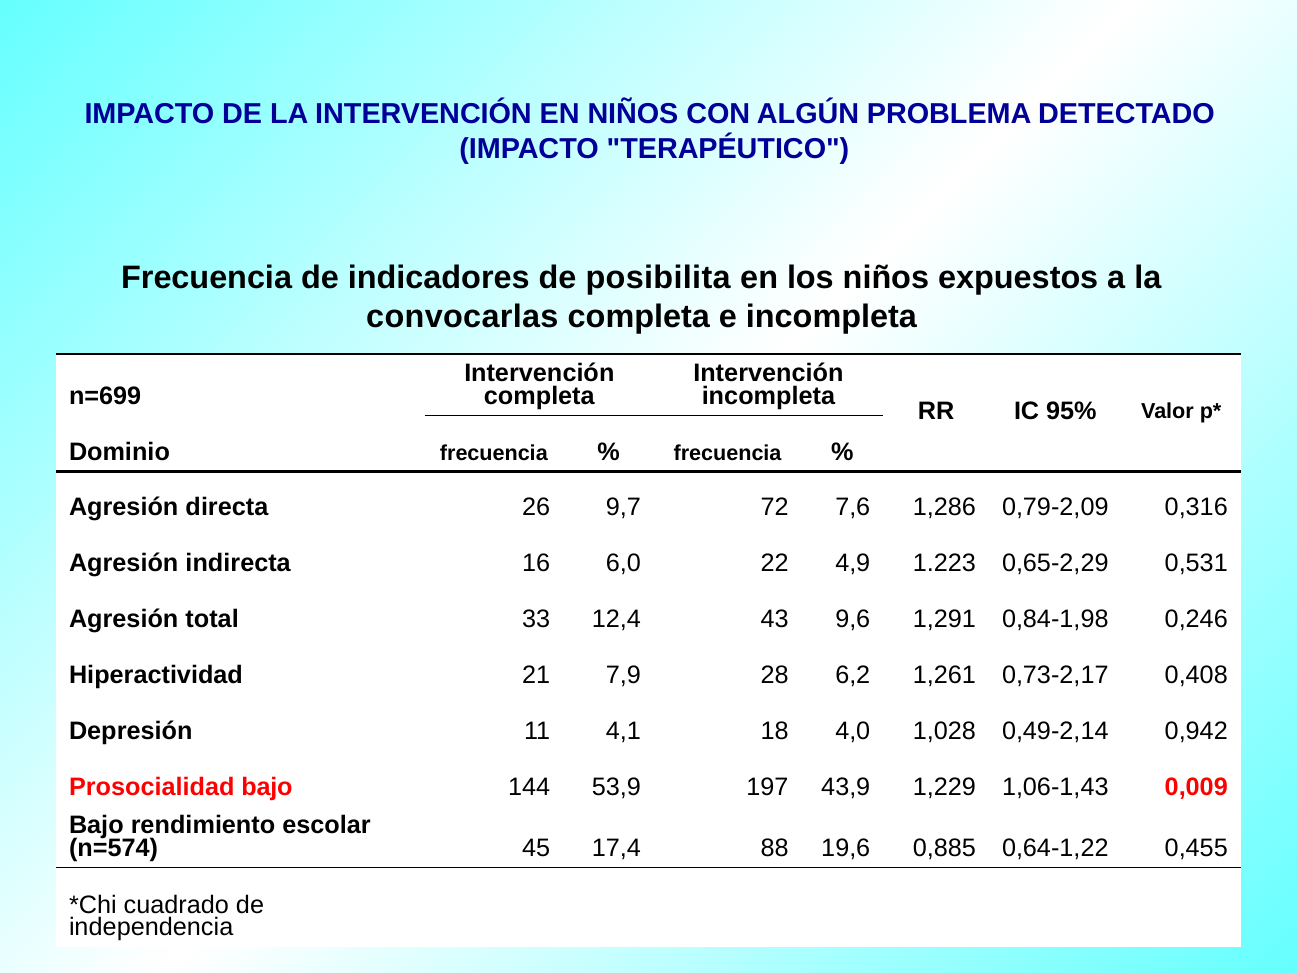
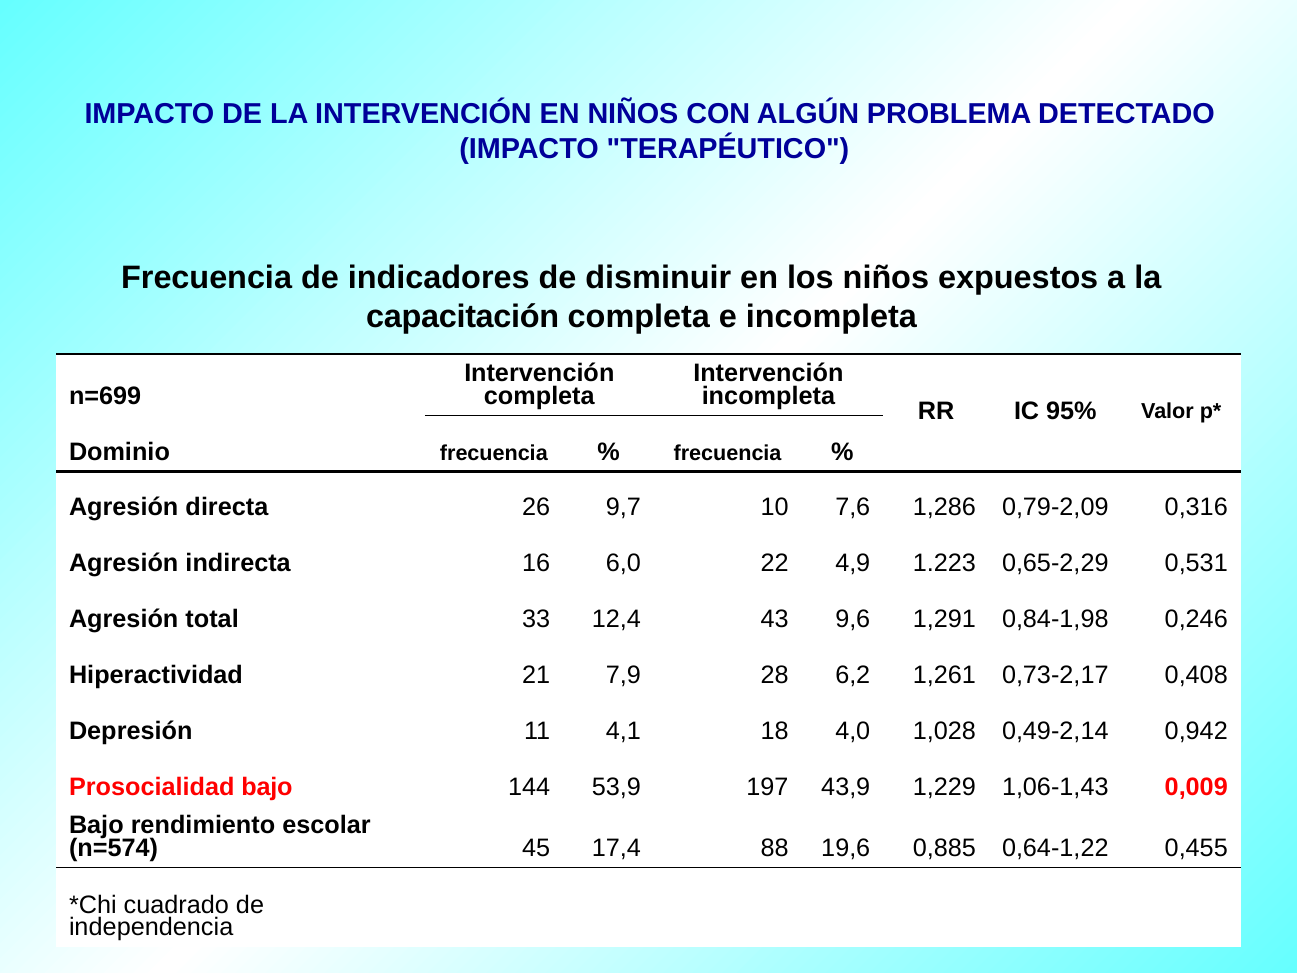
posibilita: posibilita -> disminuir
convocarlas: convocarlas -> capacitación
72: 72 -> 10
